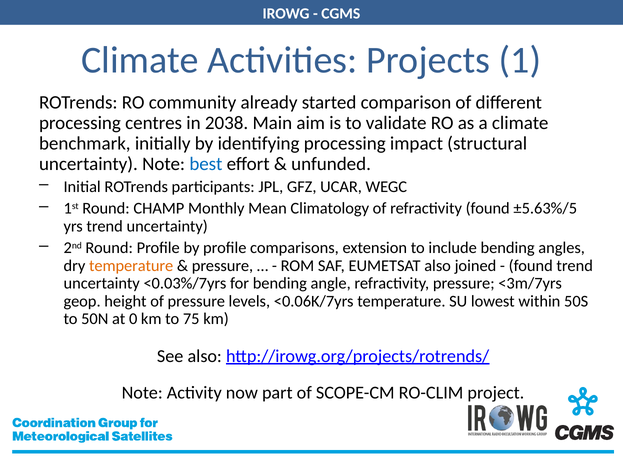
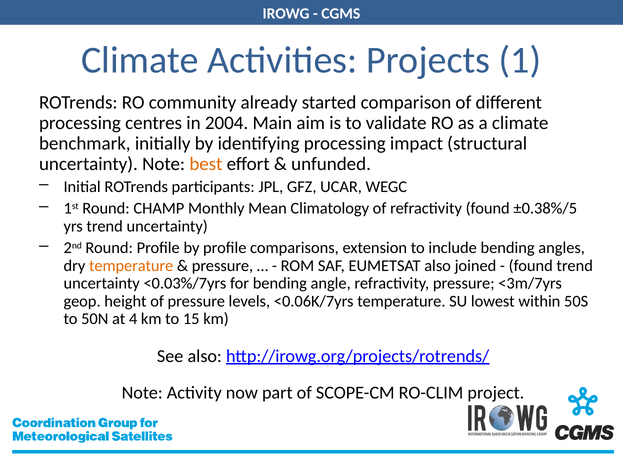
2038: 2038 -> 2004
best colour: blue -> orange
±5.63%/5: ±5.63%/5 -> ±0.38%/5
0: 0 -> 4
75: 75 -> 15
